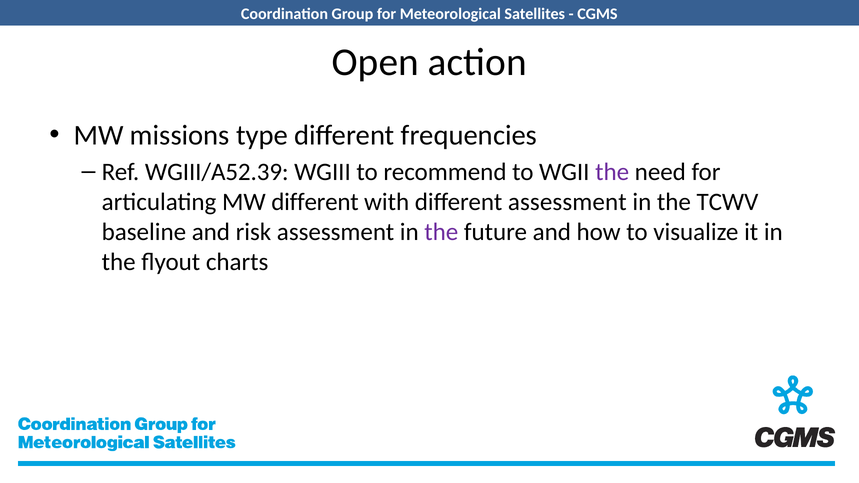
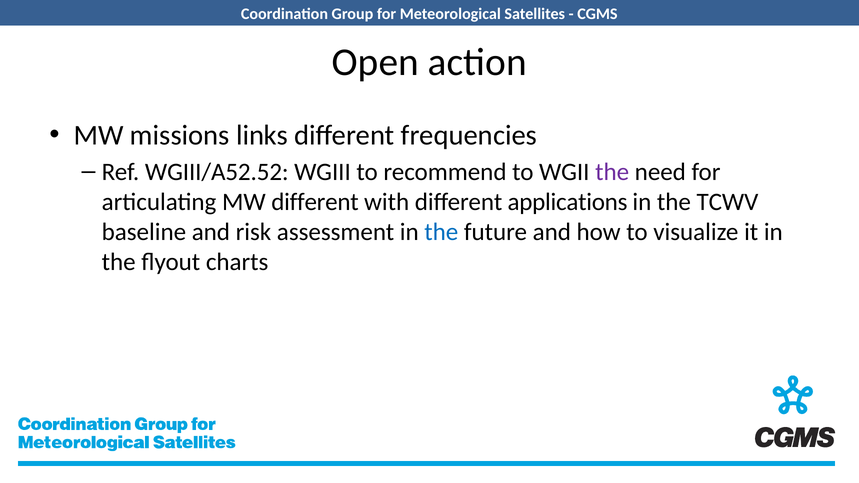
type: type -> links
WGIII/A52.39: WGIII/A52.39 -> WGIII/A52.52
different assessment: assessment -> applications
the at (441, 232) colour: purple -> blue
